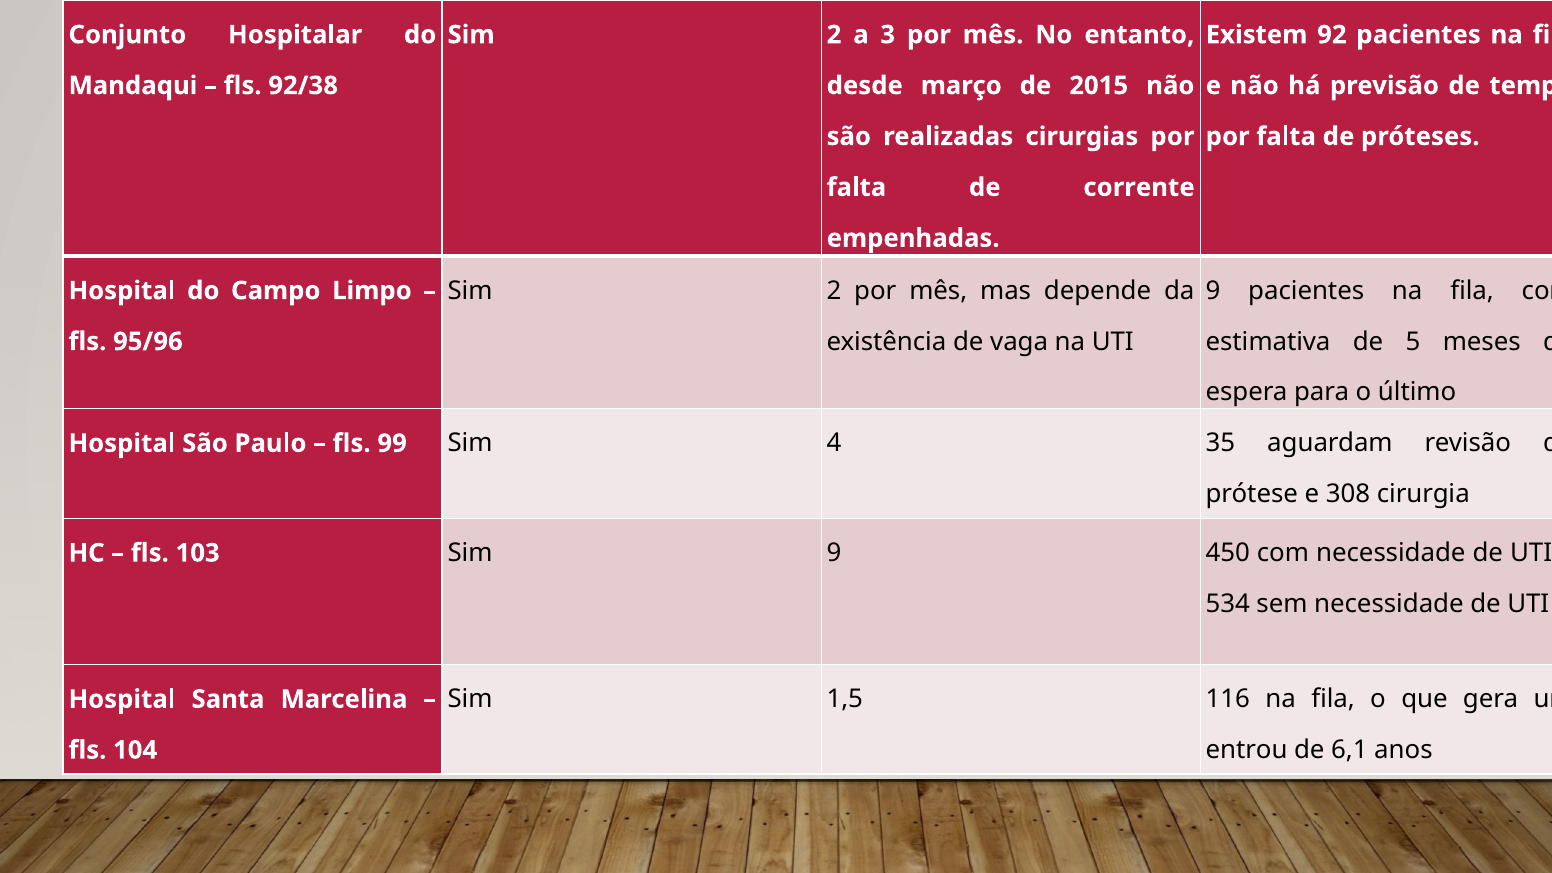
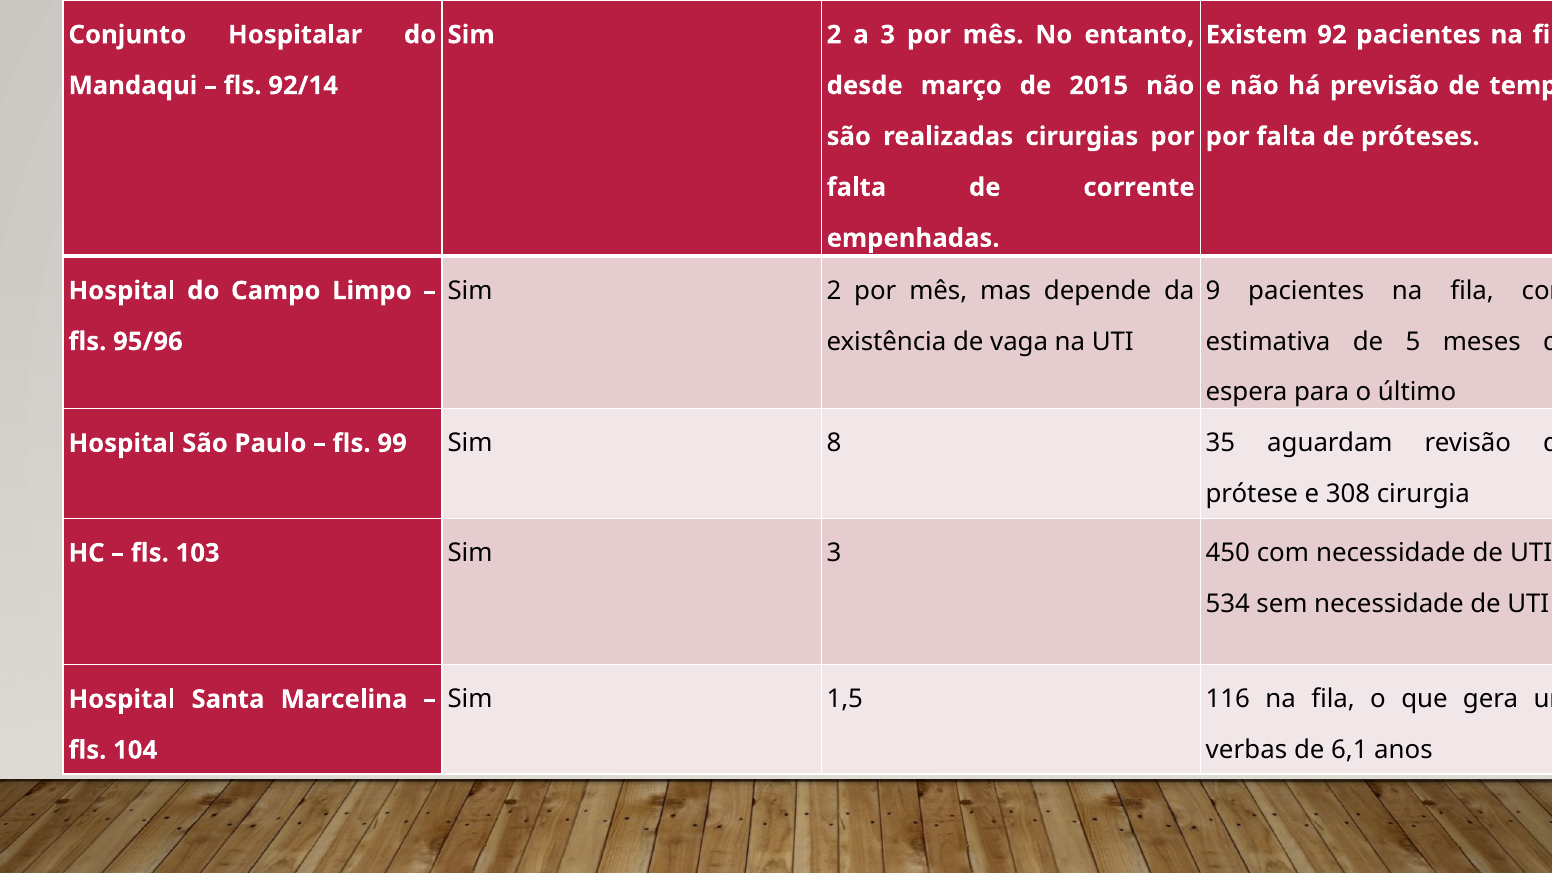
92/38: 92/38 -> 92/14
4: 4 -> 8
Sim 9: 9 -> 3
entrou: entrou -> verbas
